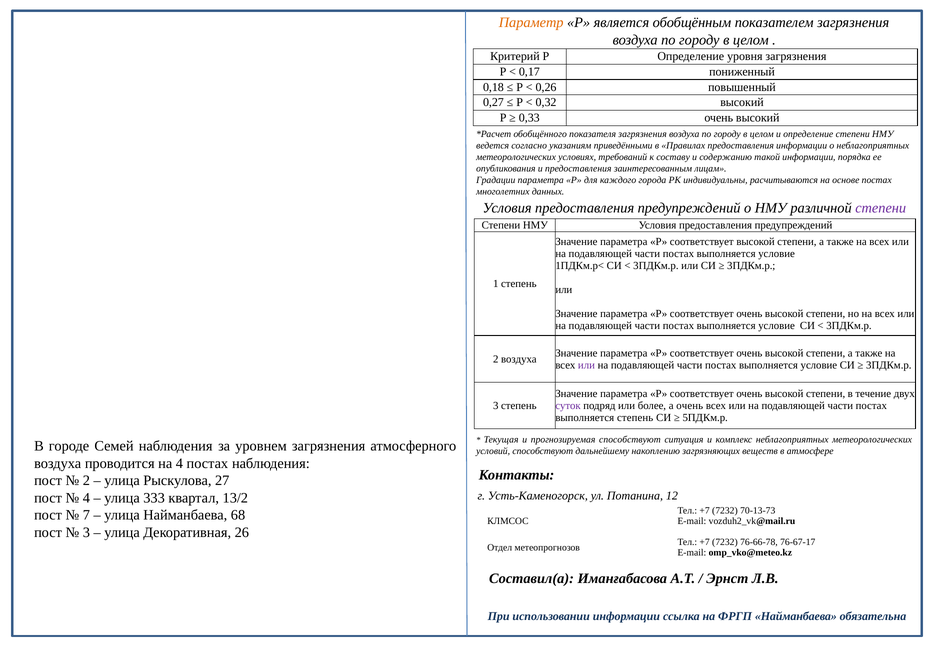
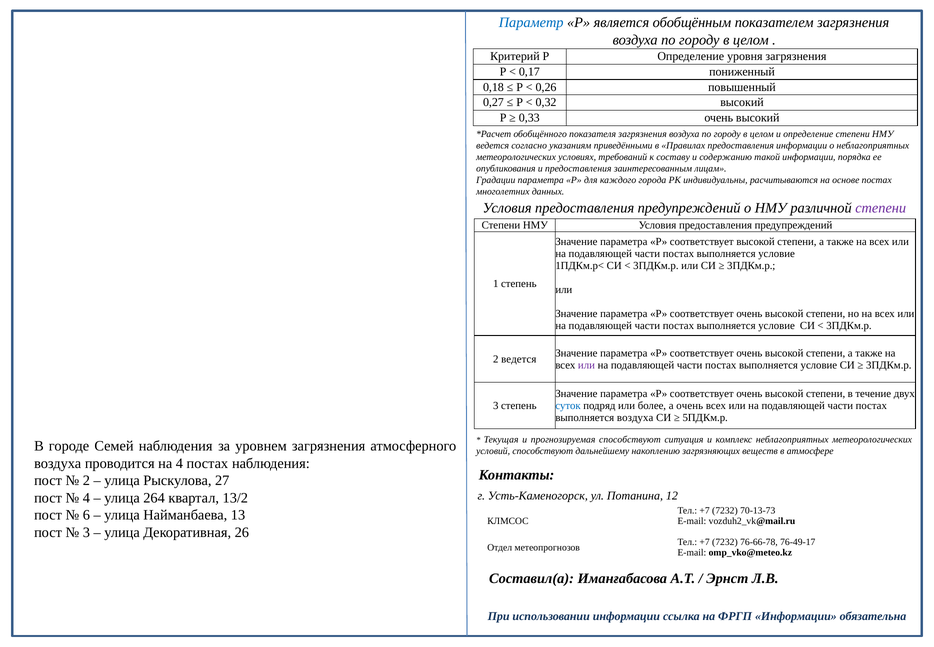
Параметр colour: orange -> blue
2 воздуха: воздуха -> ведется
суток colour: purple -> blue
выполняется степень: степень -> воздуха
333: 333 -> 264
7: 7 -> 6
68: 68 -> 13
76-67-17: 76-67-17 -> 76-49-17
ФРГП Найманбаева: Найманбаева -> Информации
